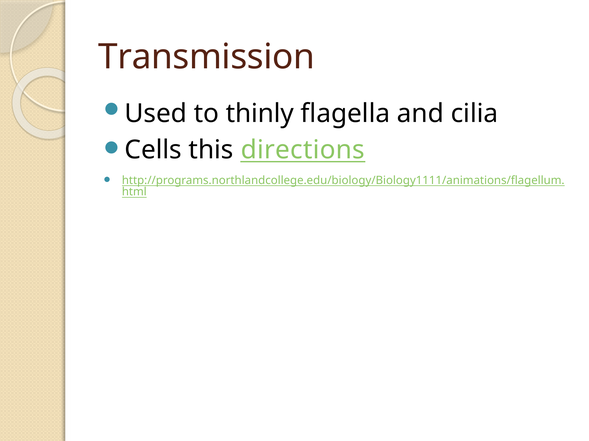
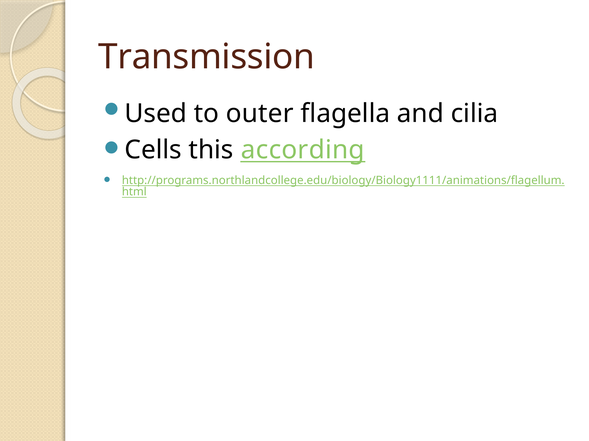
thinly: thinly -> outer
directions: directions -> according
